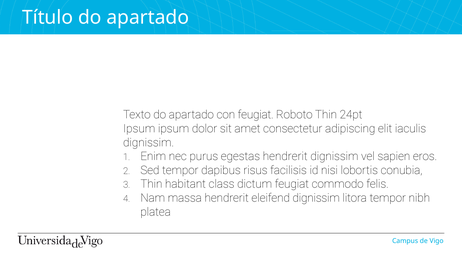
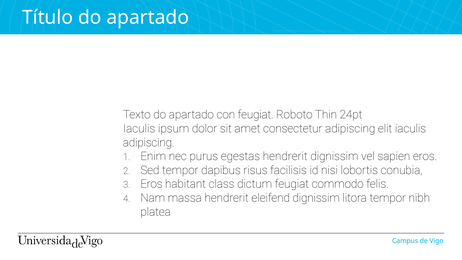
Ipsum at (139, 129): Ipsum -> Iaculis
dignissim at (149, 142): dignissim -> adipiscing
Thin at (151, 184): Thin -> Eros
